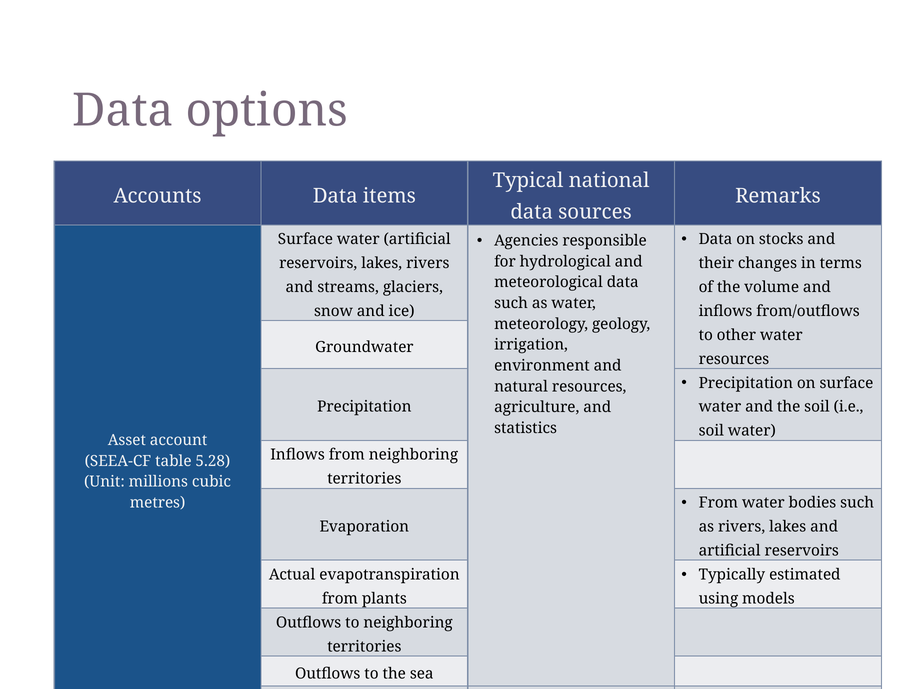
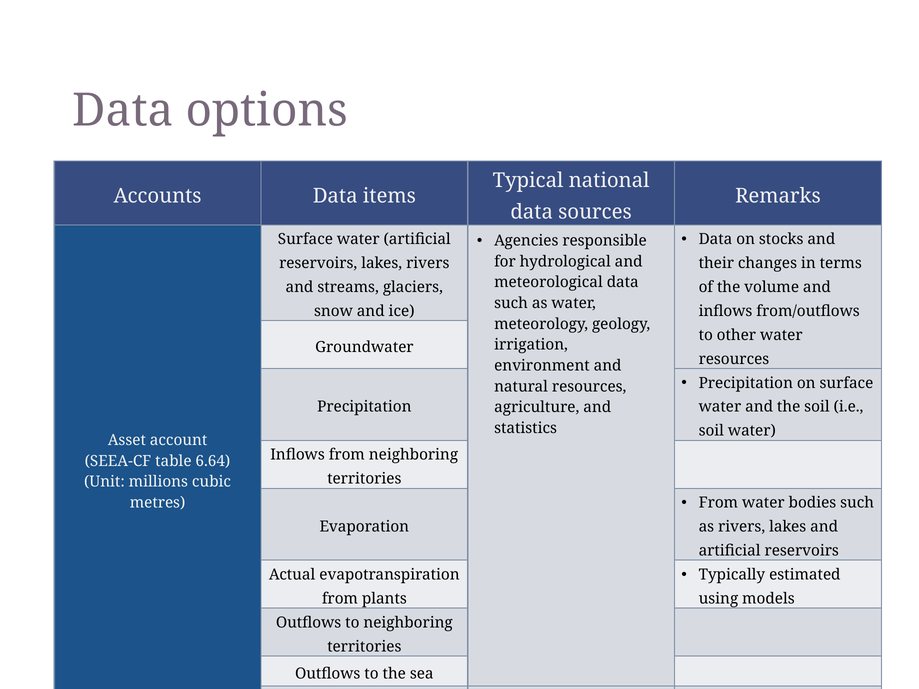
5.28: 5.28 -> 6.64
